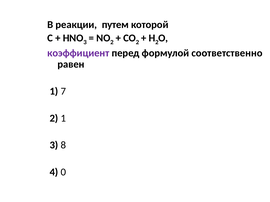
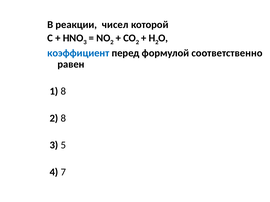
путем: путем -> чисел
коэффициент colour: purple -> blue
1 7: 7 -> 8
2 1: 1 -> 8
8: 8 -> 5
0: 0 -> 7
